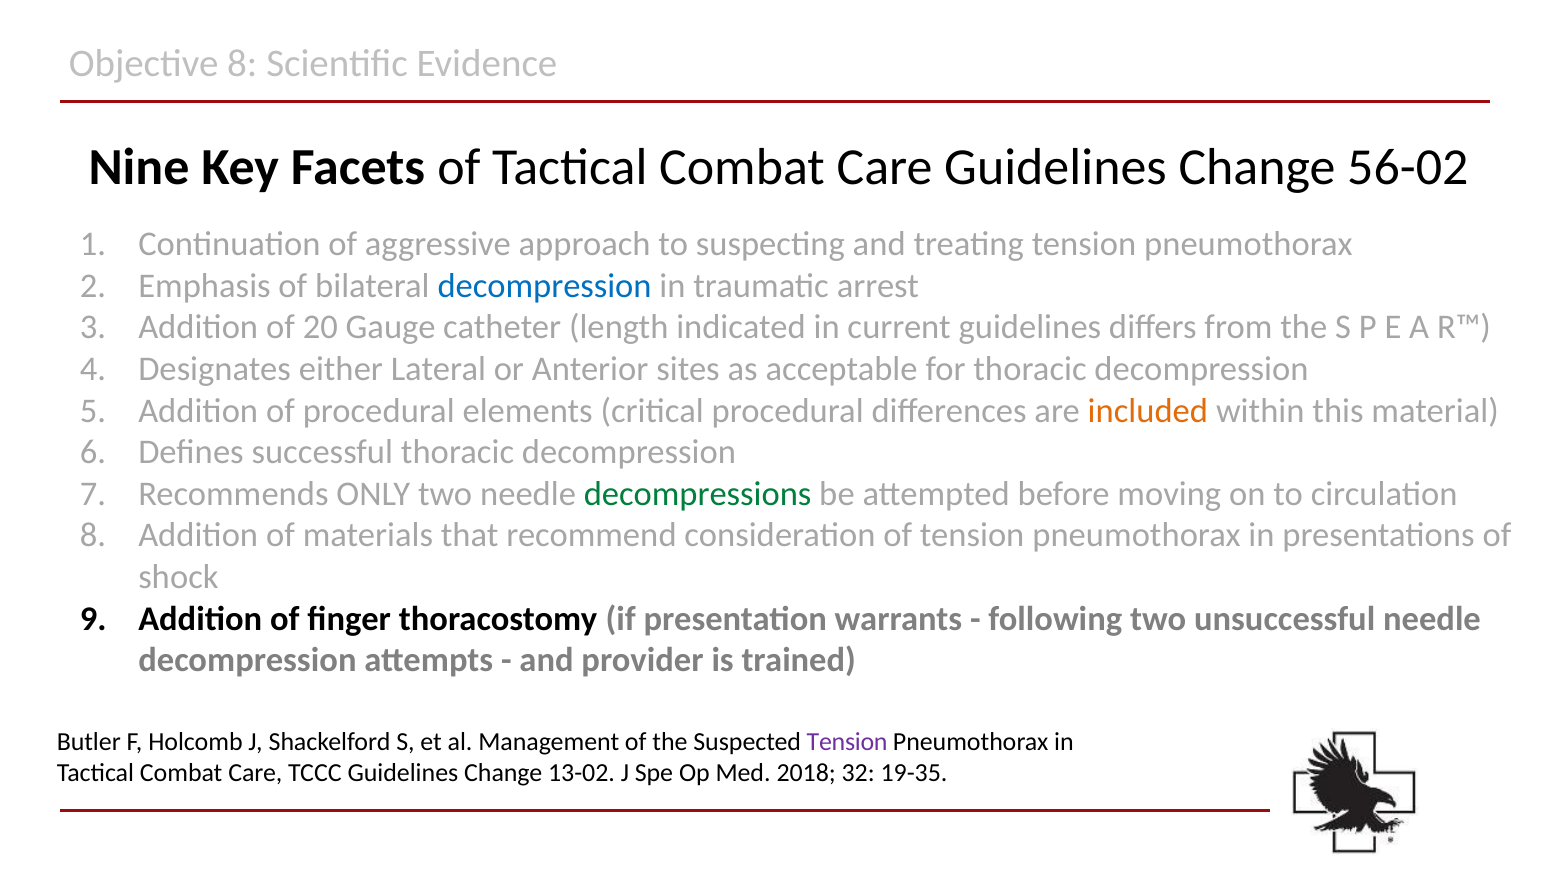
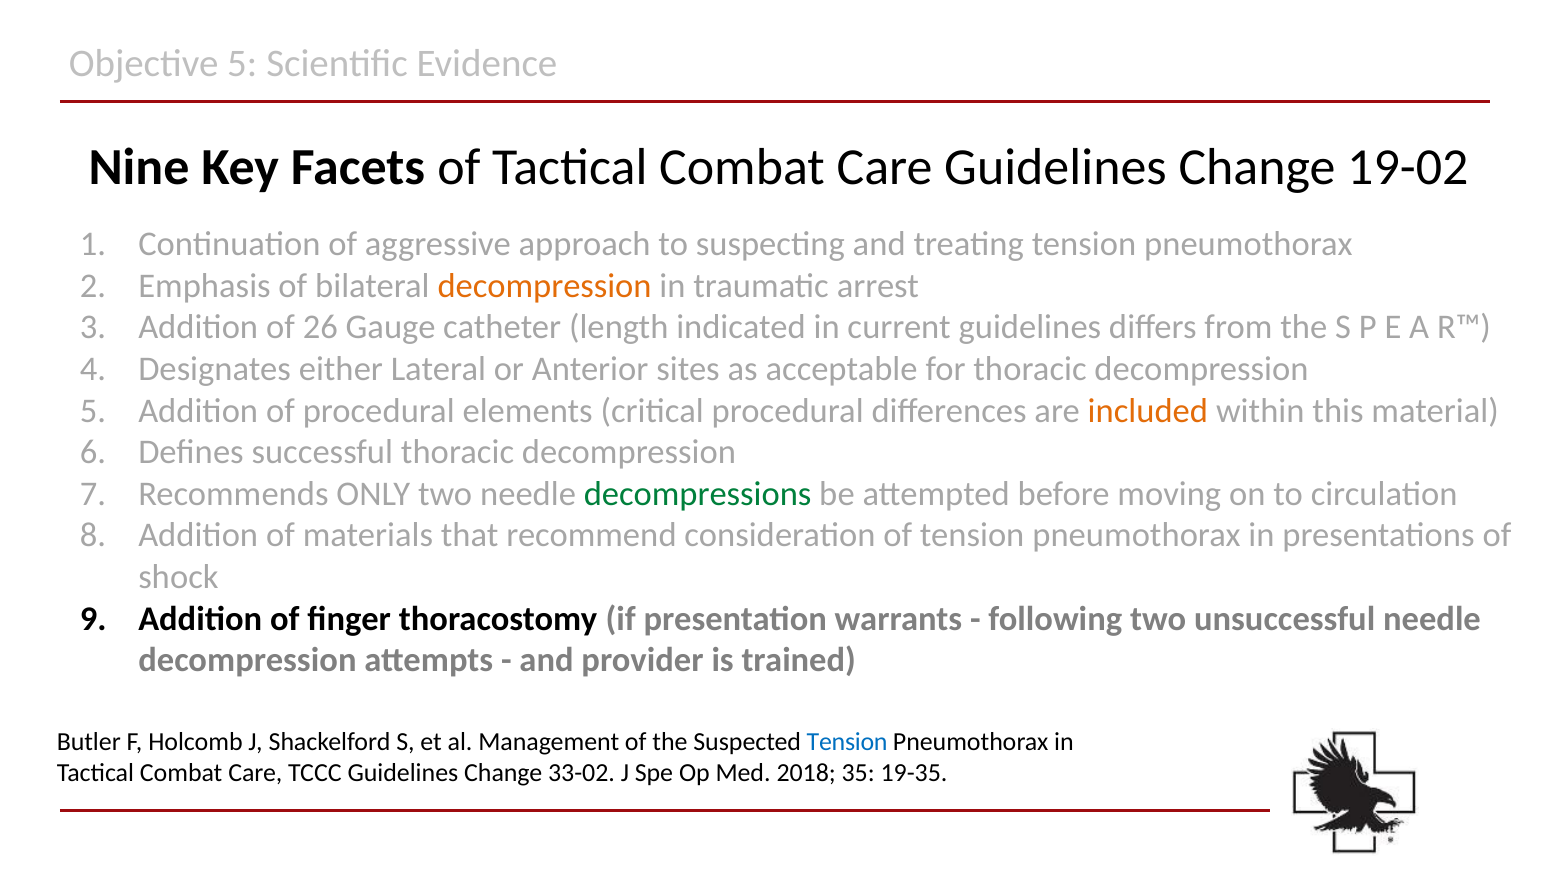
Objective 8: 8 -> 5
56-02: 56-02 -> 19-02
decompression at (545, 286) colour: blue -> orange
20: 20 -> 26
Tension at (847, 742) colour: purple -> blue
13-02: 13-02 -> 33-02
32: 32 -> 35
